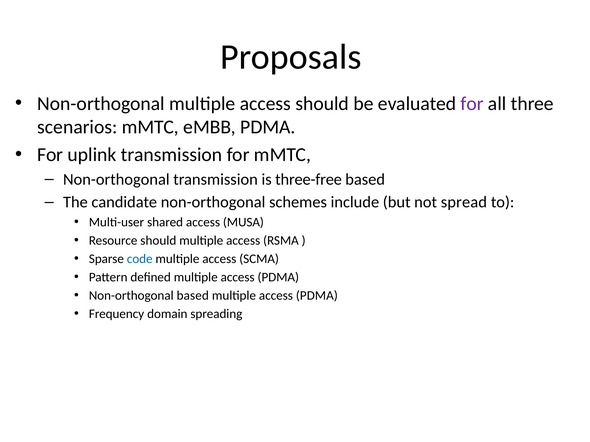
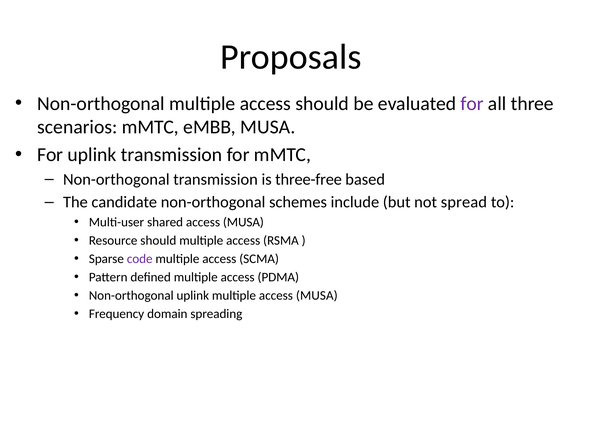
eMBB PDMA: PDMA -> MUSA
code colour: blue -> purple
Non-orthogonal based: based -> uplink
PDMA at (317, 296): PDMA -> MUSA
